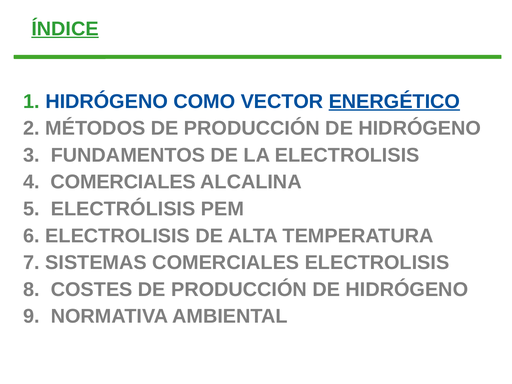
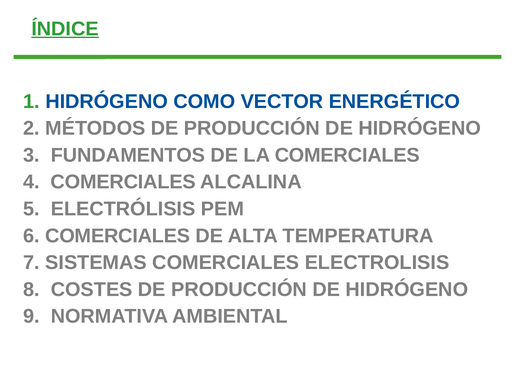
ENERGÉTICO underline: present -> none
LA ELECTROLISIS: ELECTROLISIS -> COMERCIALES
6 ELECTROLISIS: ELECTROLISIS -> COMERCIALES
